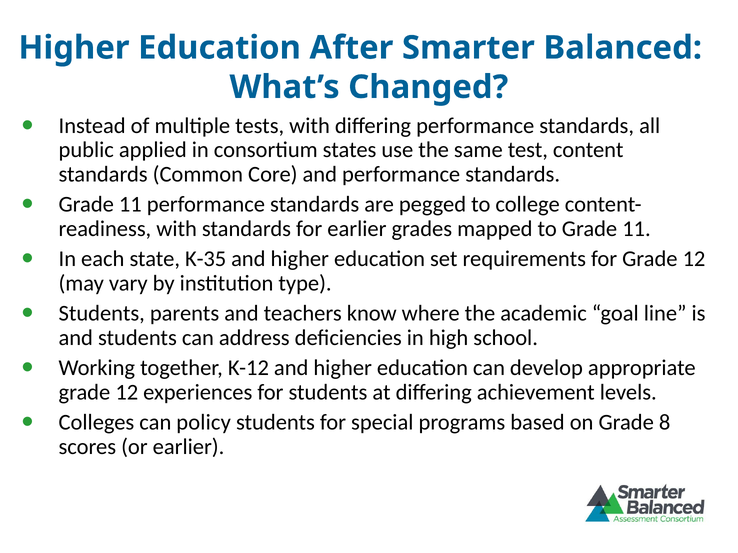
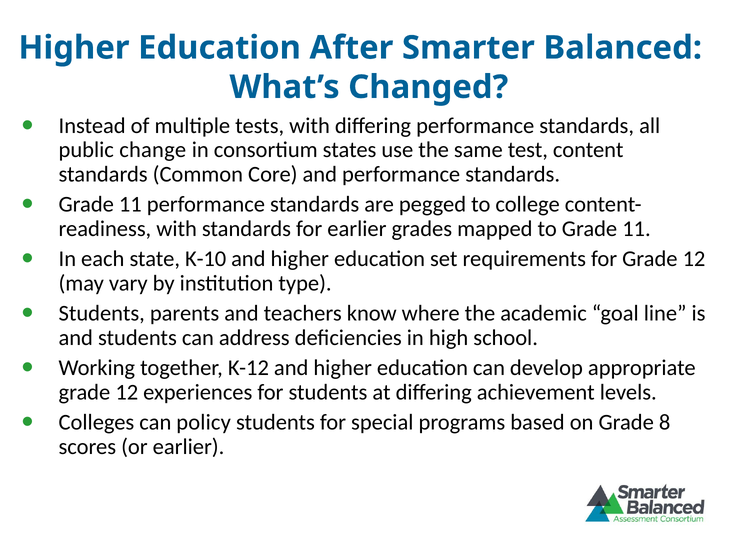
applied: applied -> change
K-35: K-35 -> K-10
